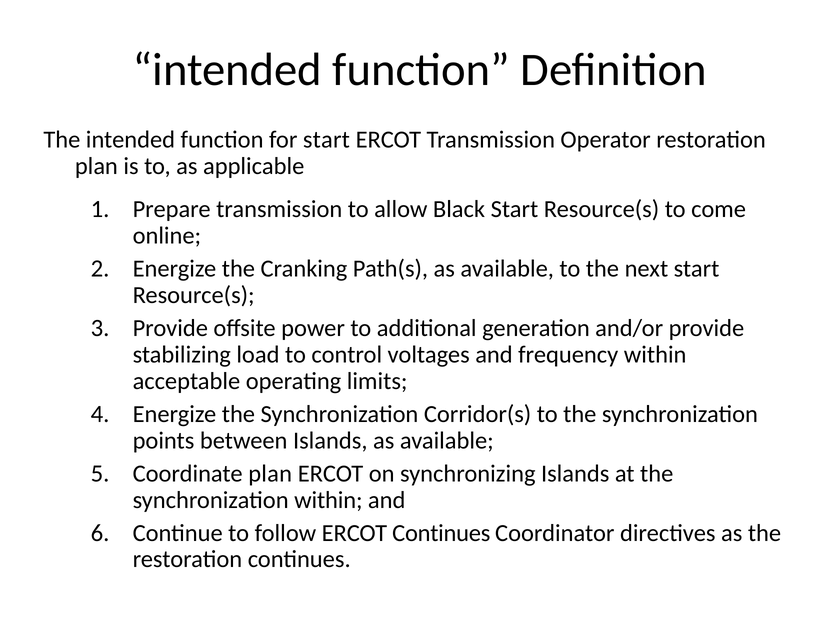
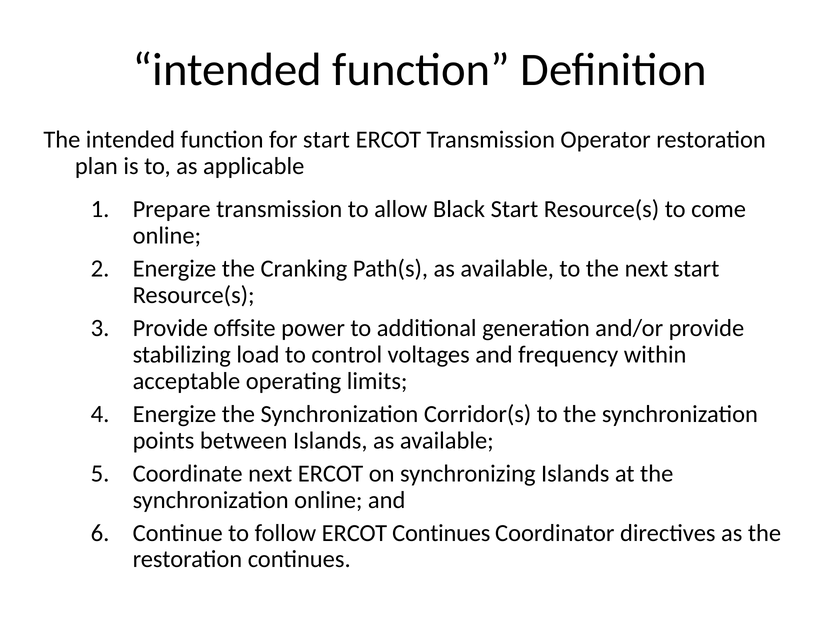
Coordinate plan: plan -> next
synchronization within: within -> online
